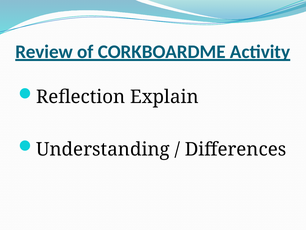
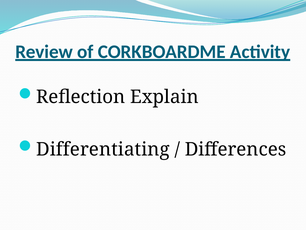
Understanding: Understanding -> Differentiating
